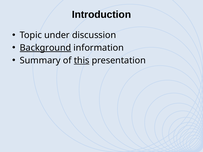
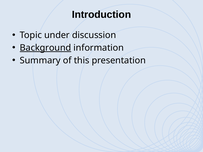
this underline: present -> none
